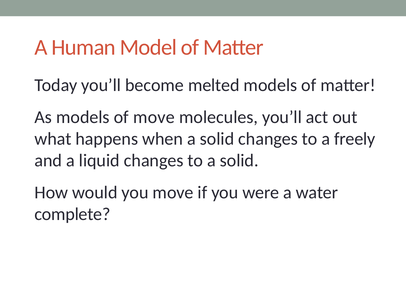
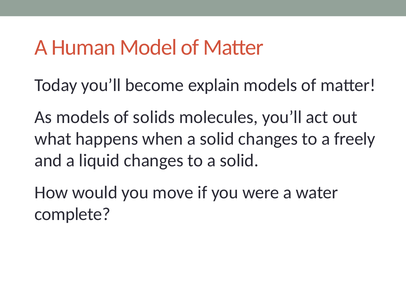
melted: melted -> explain
of move: move -> solids
